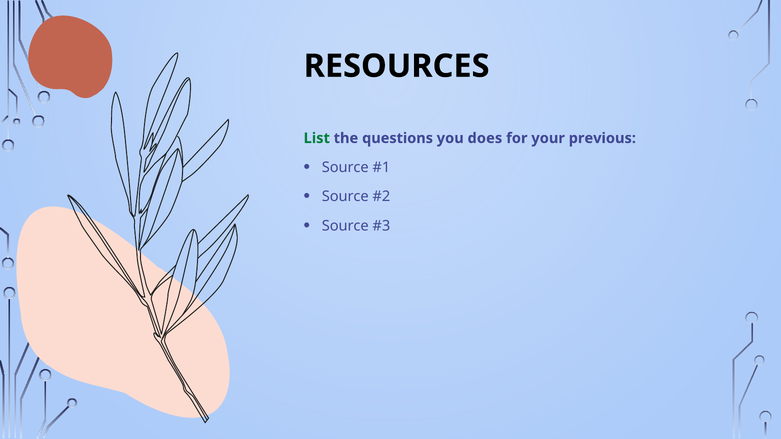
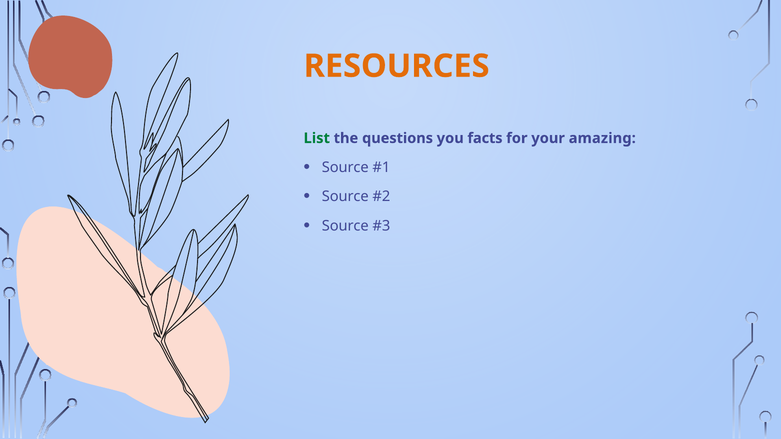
RESOURCES colour: black -> orange
does: does -> facts
previous: previous -> amazing
